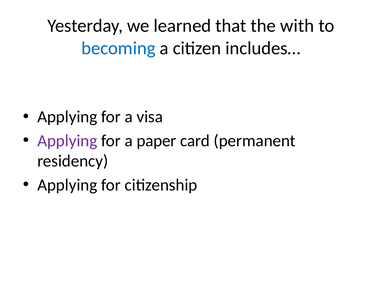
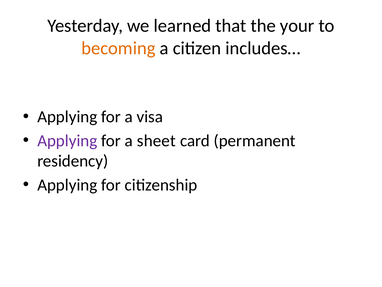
with: with -> your
becoming colour: blue -> orange
paper: paper -> sheet
